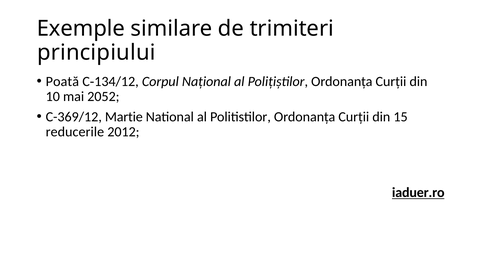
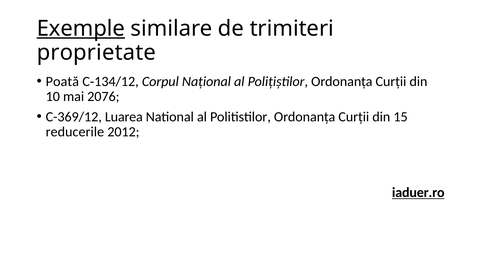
Exemple underline: none -> present
principiului: principiului -> proprietate
2052: 2052 -> 2076
Martie: Martie -> Luarea
